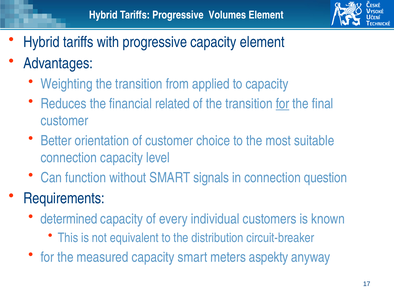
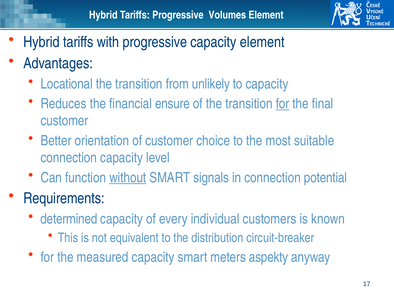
Weighting: Weighting -> Locational
applied: applied -> unlikely
related: related -> ensure
without underline: none -> present
question: question -> potential
